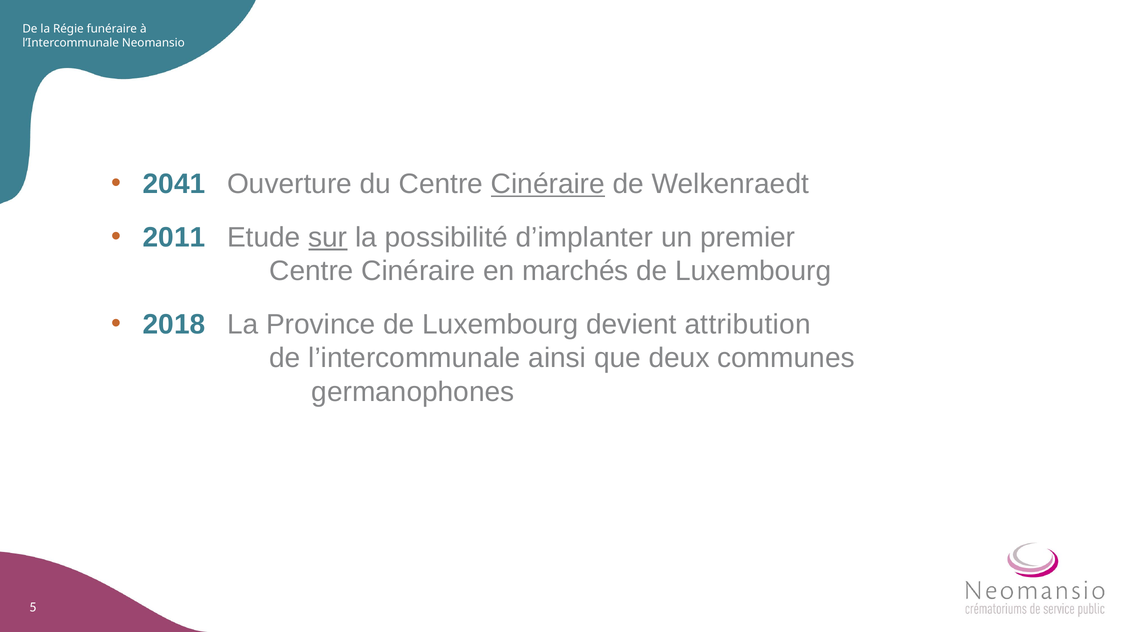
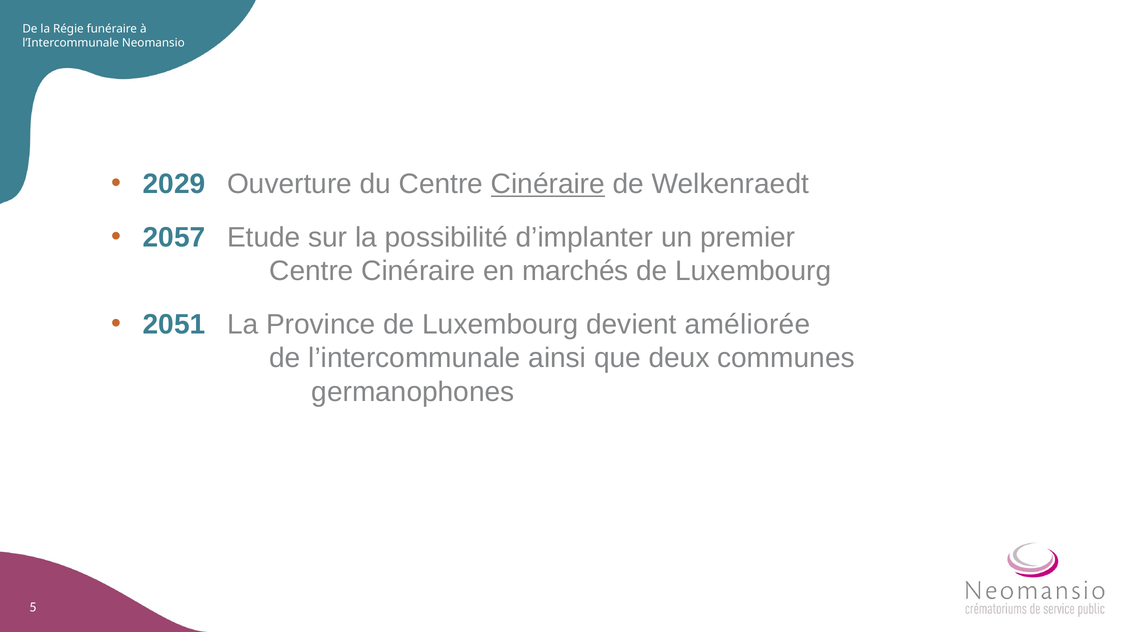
2041: 2041 -> 2029
2011: 2011 -> 2057
sur underline: present -> none
2018: 2018 -> 2051
attribution: attribution -> améliorée
